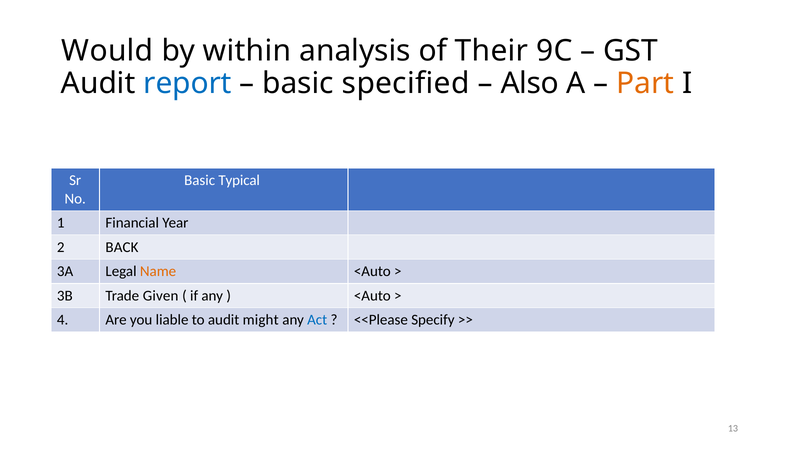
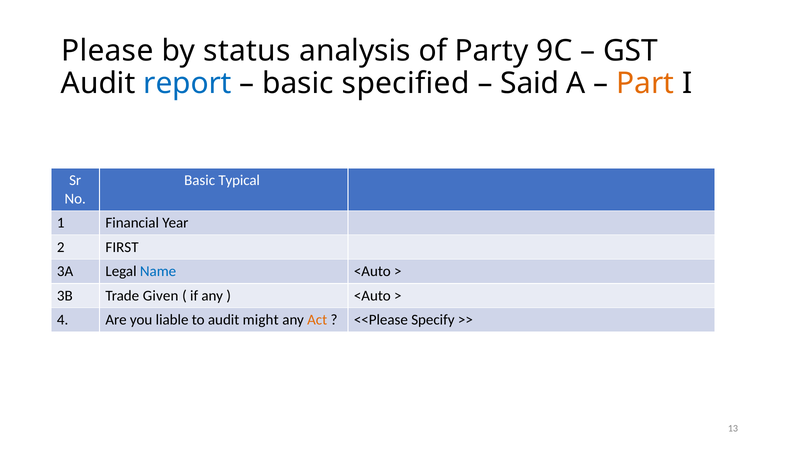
Would: Would -> Please
within: within -> status
Their: Their -> Party
Also: Also -> Said
BACK: BACK -> FIRST
Name colour: orange -> blue
Act colour: blue -> orange
